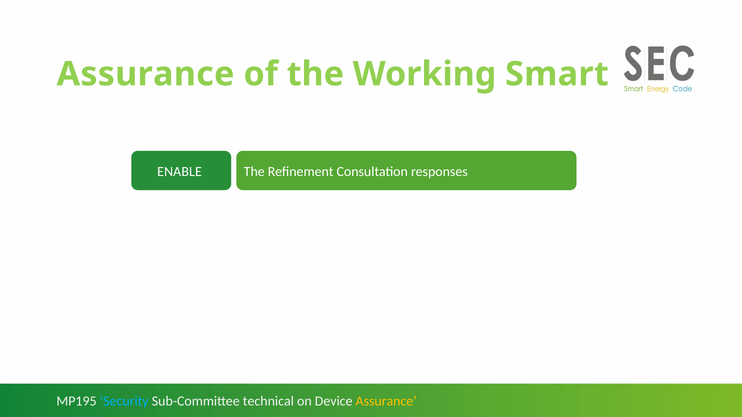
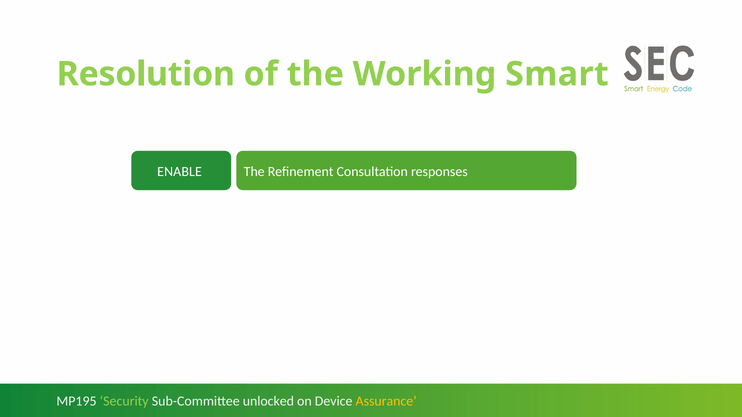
Assurance at (145, 74): Assurance -> Resolution
Security colour: light blue -> light green
technical: technical -> unlocked
